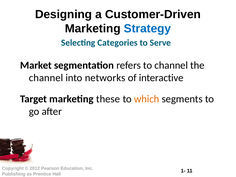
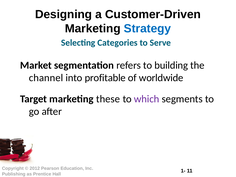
to channel: channel -> building
networks: networks -> profitable
interactive: interactive -> worldwide
which colour: orange -> purple
